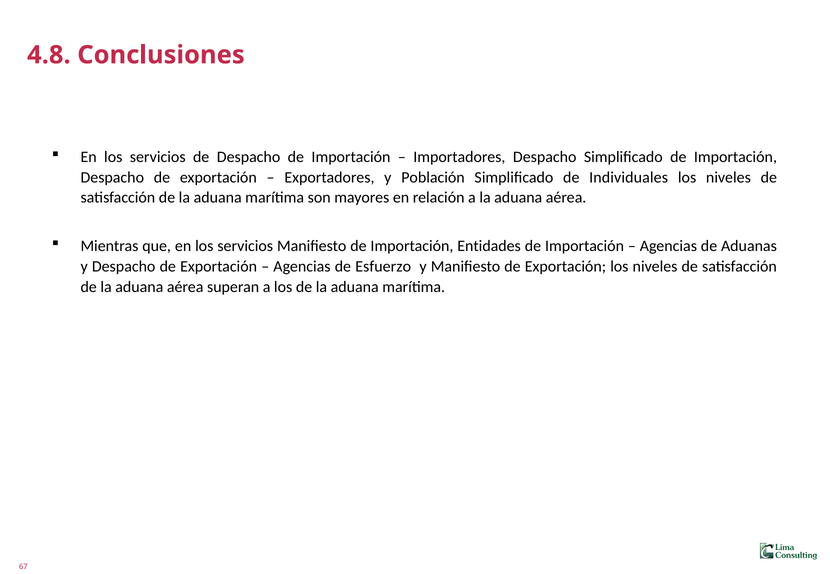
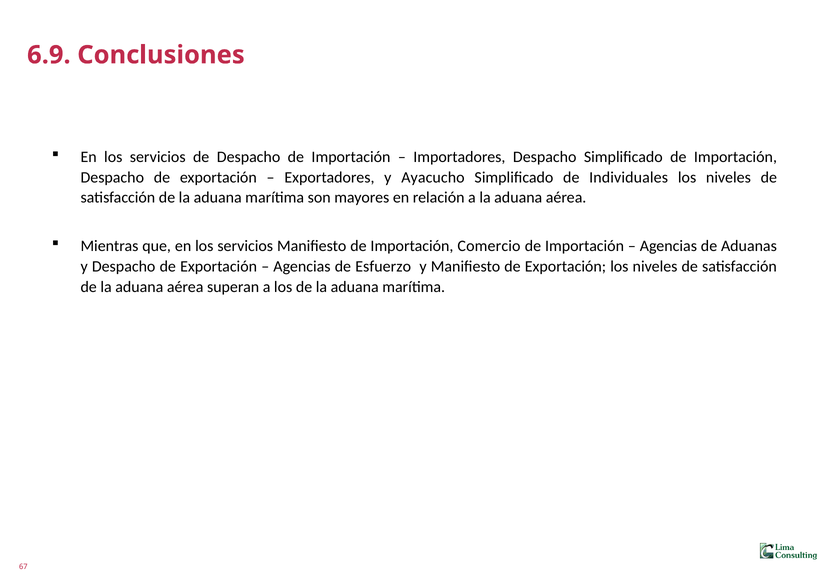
4.8: 4.8 -> 6.9
Población: Población -> Ayacucho
Entidades: Entidades -> Comercio
